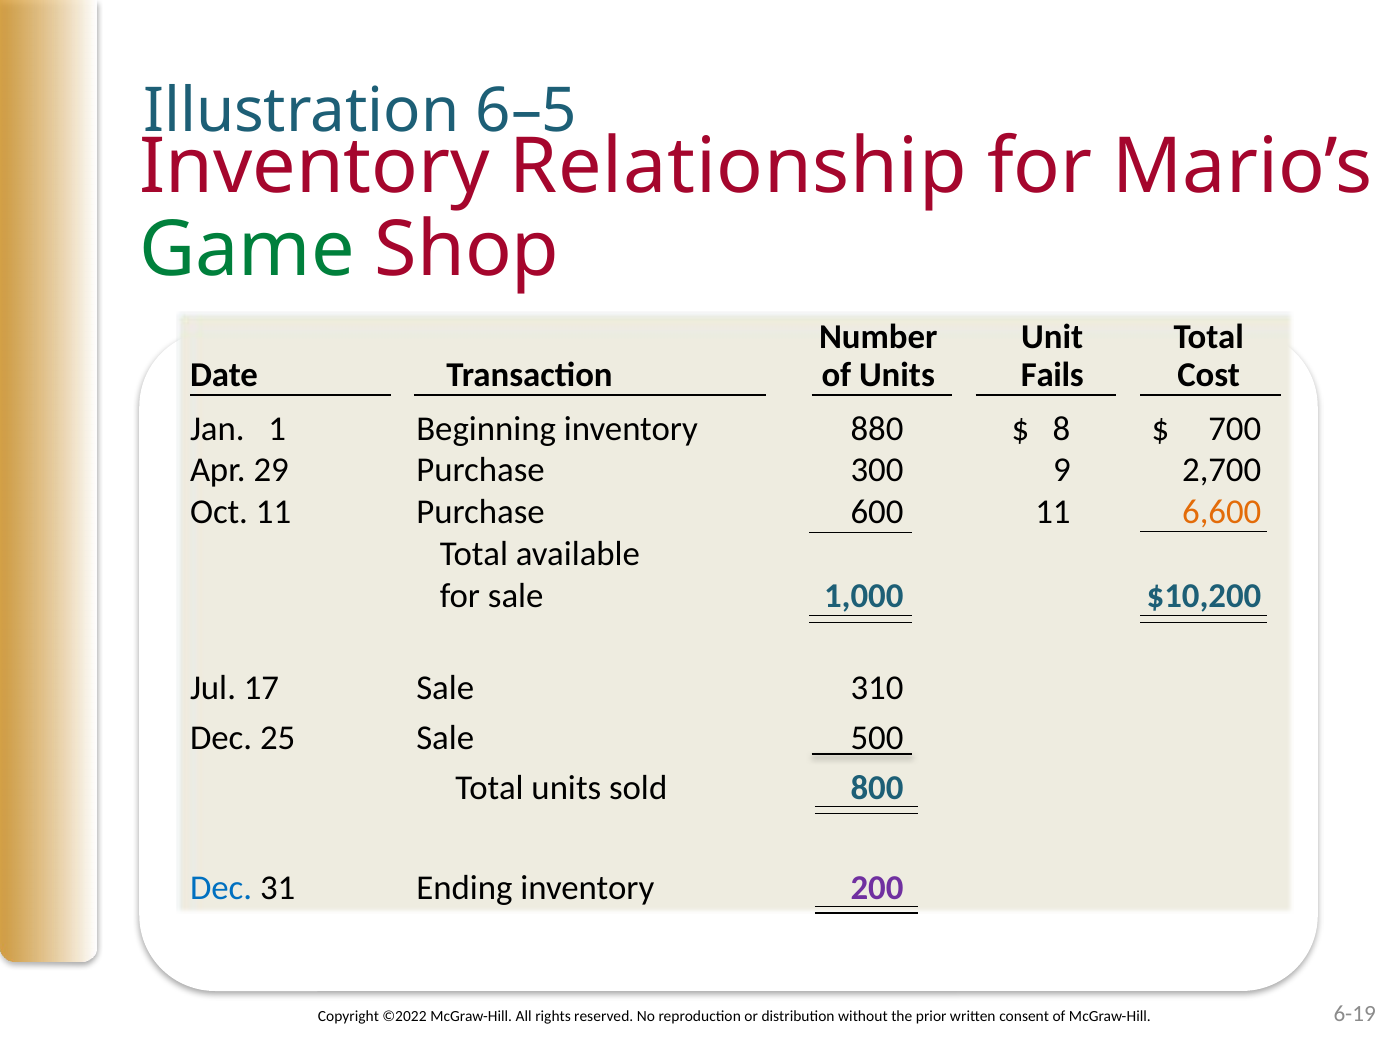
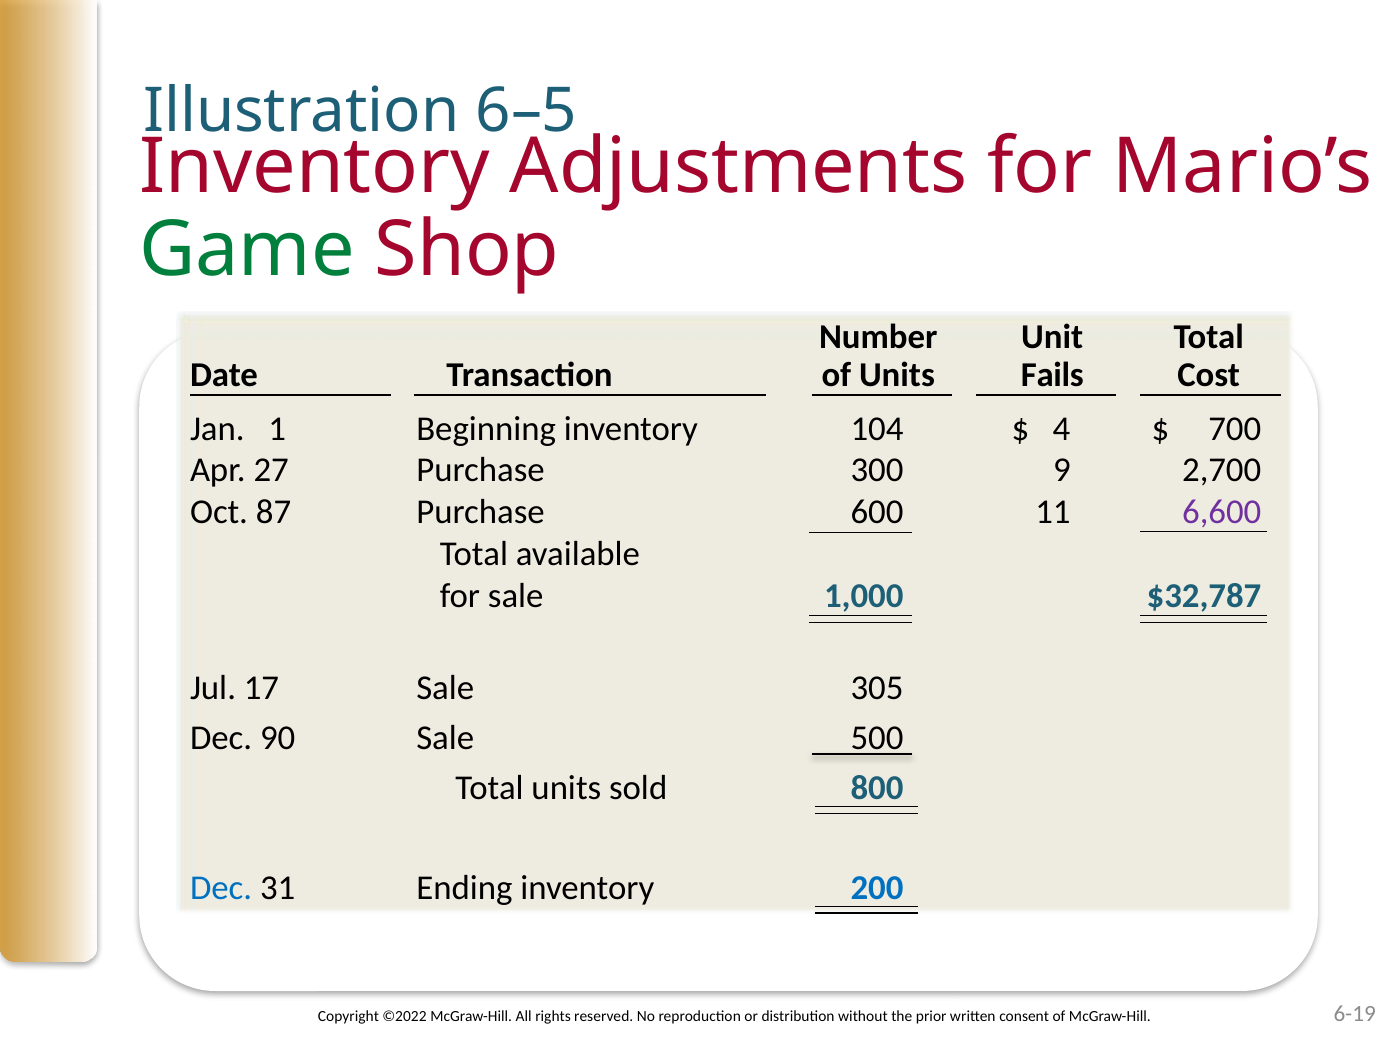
Relationship: Relationship -> Adjustments
880: 880 -> 104
8: 8 -> 4
29: 29 -> 27
Oct 11: 11 -> 87
6,600 colour: orange -> purple
$10,200: $10,200 -> $32,787
310: 310 -> 305
25: 25 -> 90
200 colour: purple -> blue
